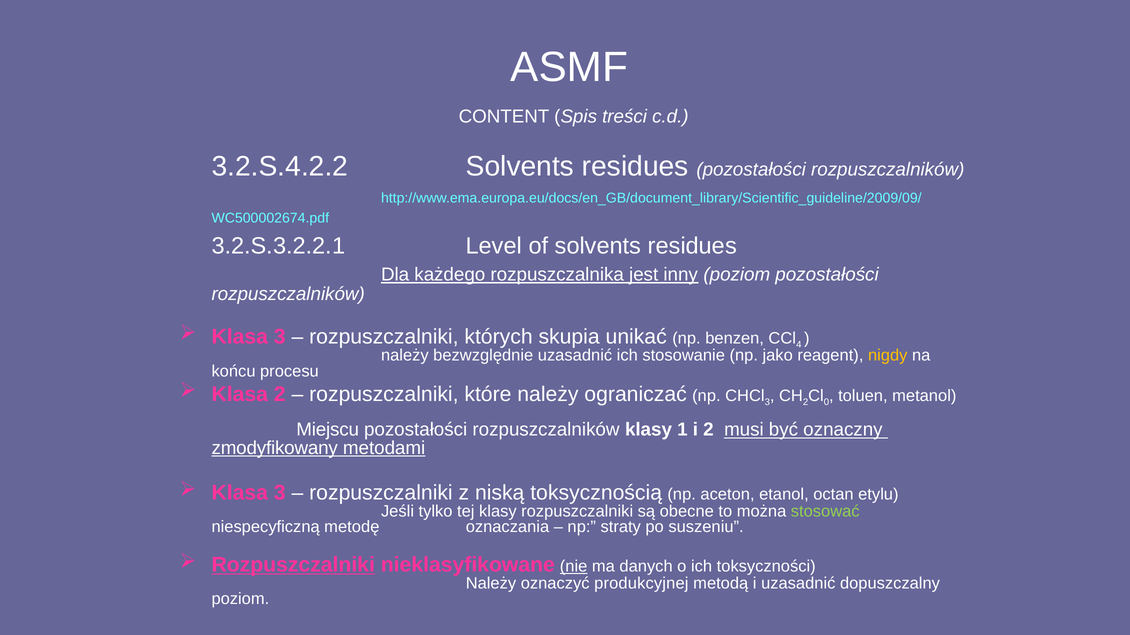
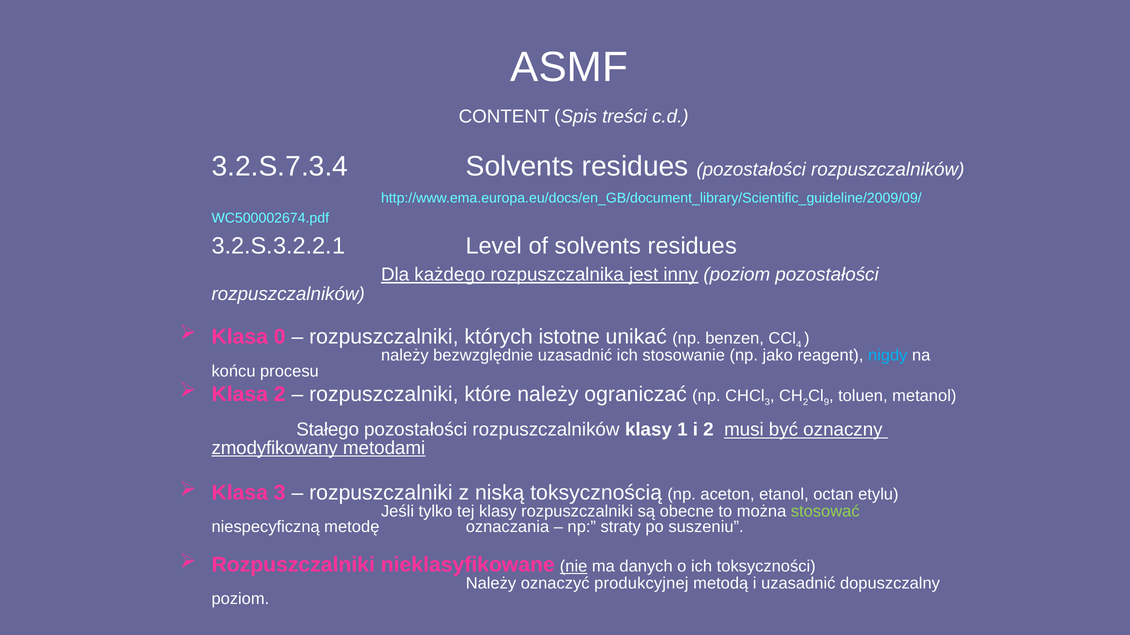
3.2.S.4.2.2: 3.2.S.4.2.2 -> 3.2.S.7.3.4
3 at (280, 337): 3 -> 0
skupia: skupia -> istotne
nigdy colour: yellow -> light blue
0: 0 -> 9
Miejscu: Miejscu -> Stałego
Rozpuszczalniki at (293, 565) underline: present -> none
